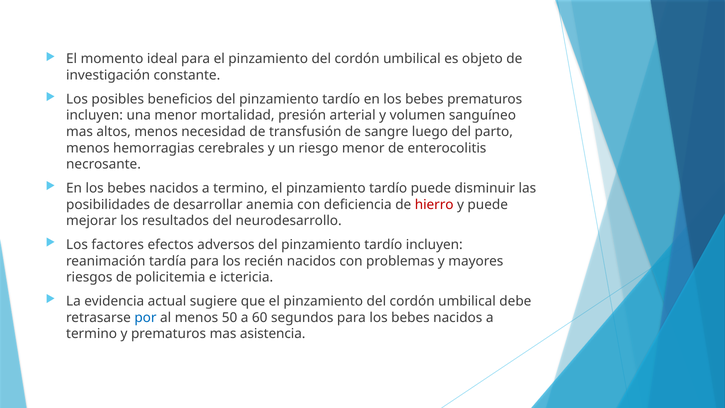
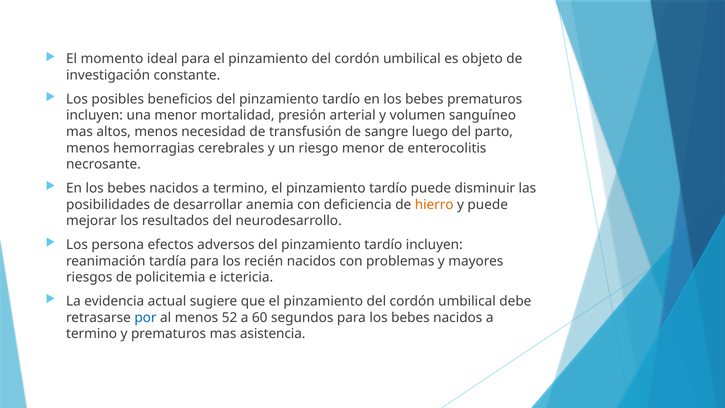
hierro colour: red -> orange
factores: factores -> persona
50: 50 -> 52
